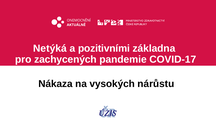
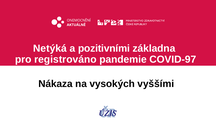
zachycených: zachycených -> registrováno
COVID-17: COVID-17 -> COVID-97
nárůstu: nárůstu -> vyššími
